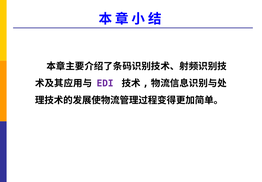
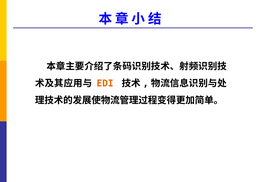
EDI colour: purple -> orange
